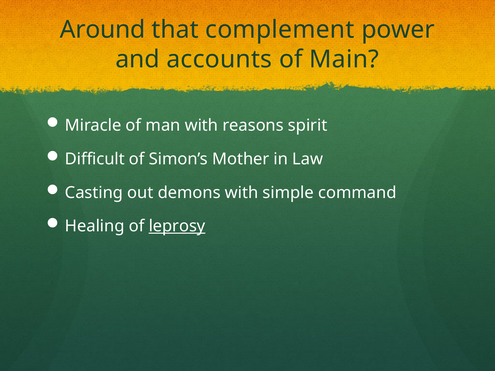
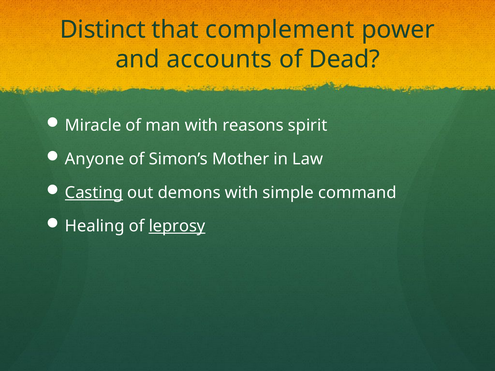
Around: Around -> Distinct
Main: Main -> Dead
Difficult: Difficult -> Anyone
Casting underline: none -> present
